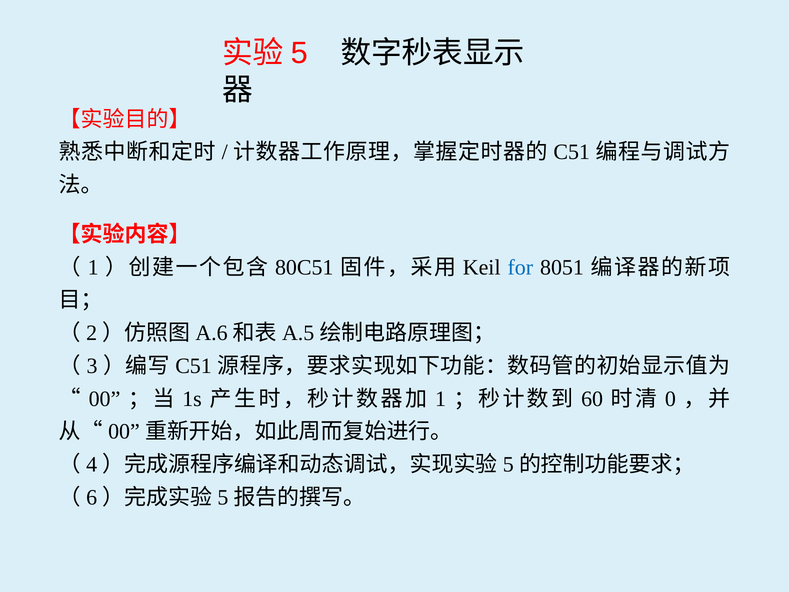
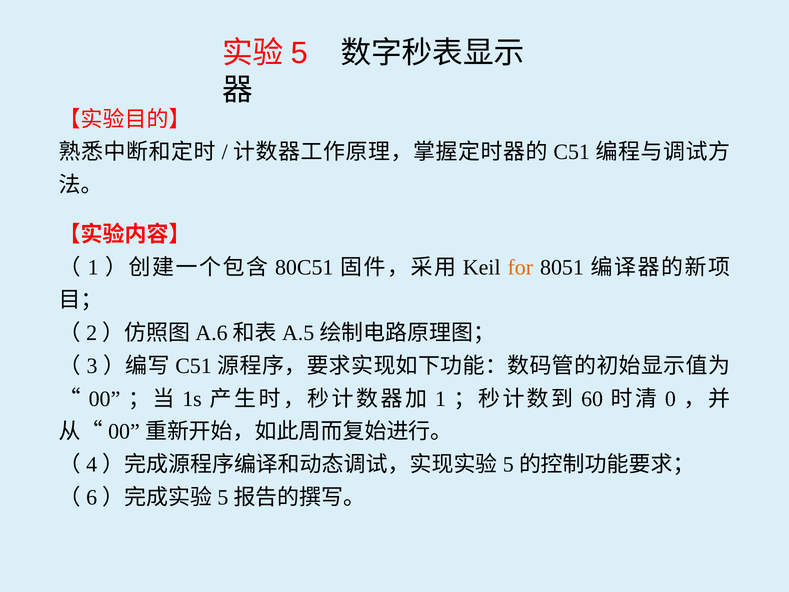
for colour: blue -> orange
